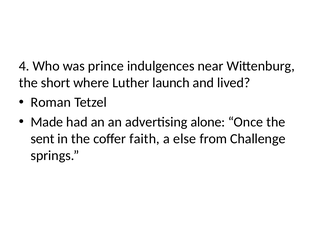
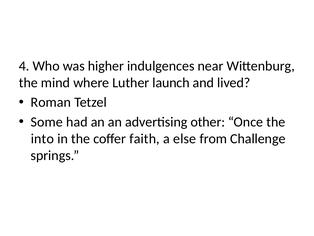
prince: prince -> higher
short: short -> mind
Made: Made -> Some
alone: alone -> other
sent: sent -> into
